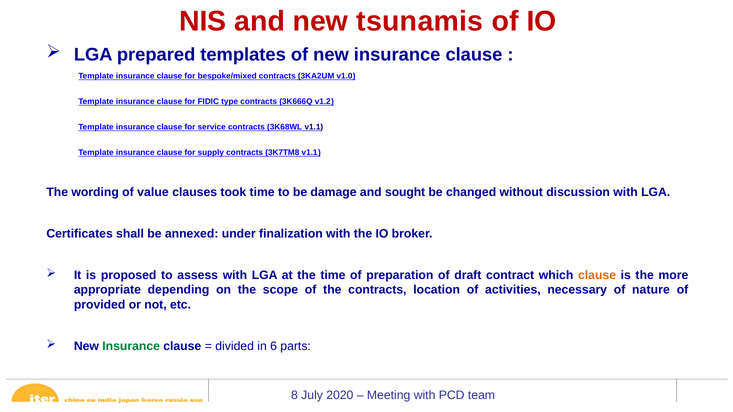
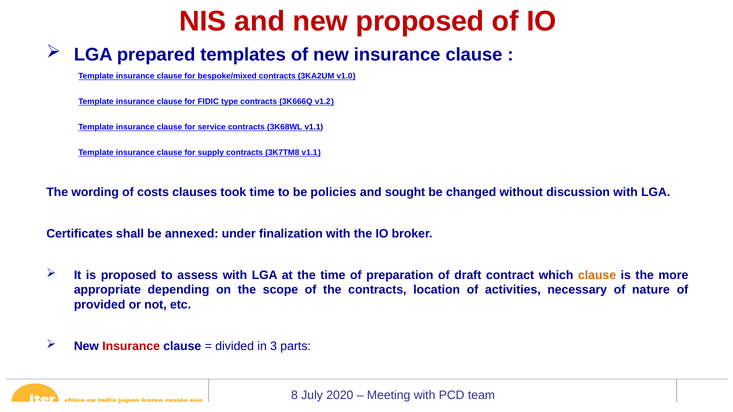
new tsunamis: tsunamis -> proposed
value: value -> costs
damage: damage -> policies
Insurance at (131, 346) colour: green -> red
6: 6 -> 3
